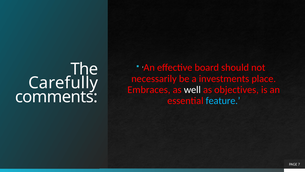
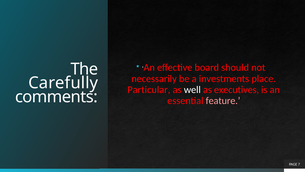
Embraces: Embraces -> Particular
objectives: objectives -> executives
feature colour: light blue -> pink
